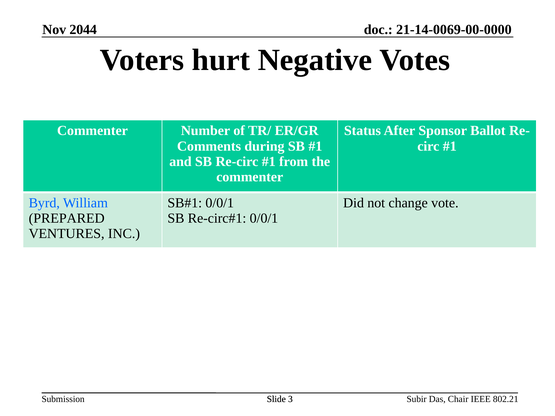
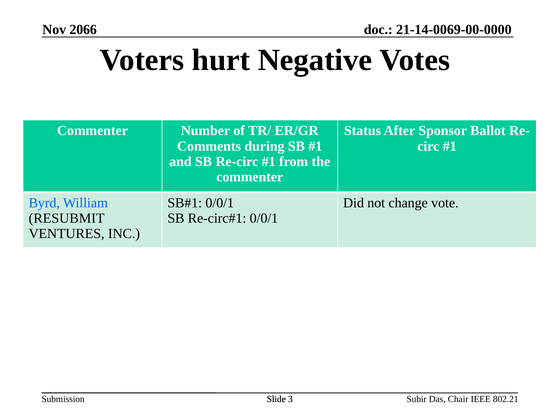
2044: 2044 -> 2066
PREPARED: PREPARED -> RESUBMIT
